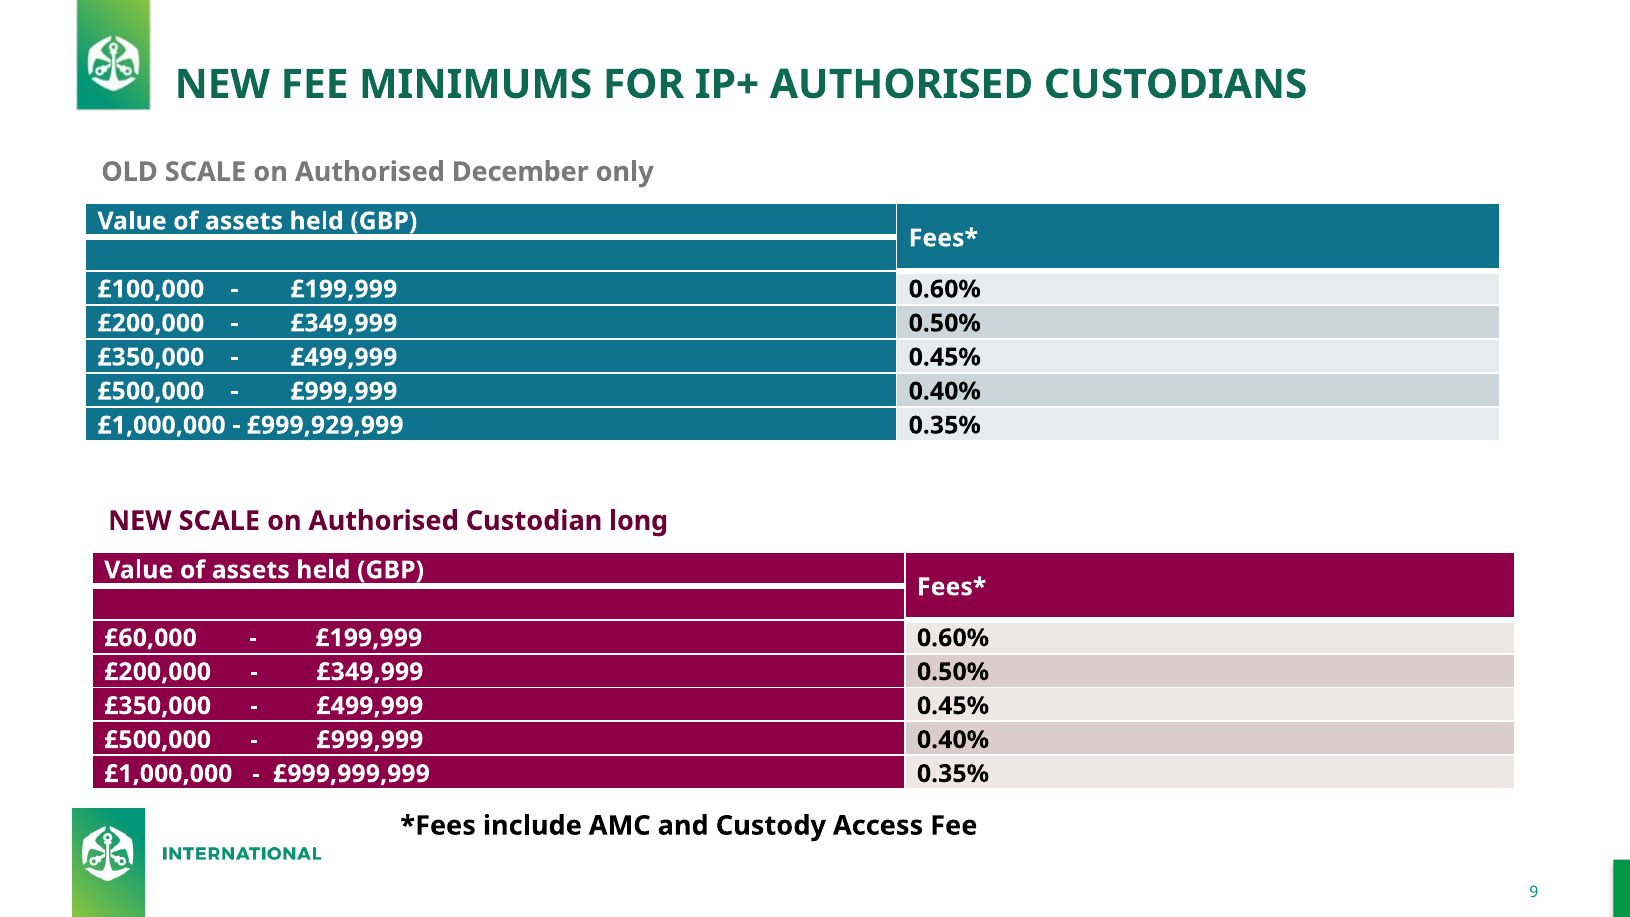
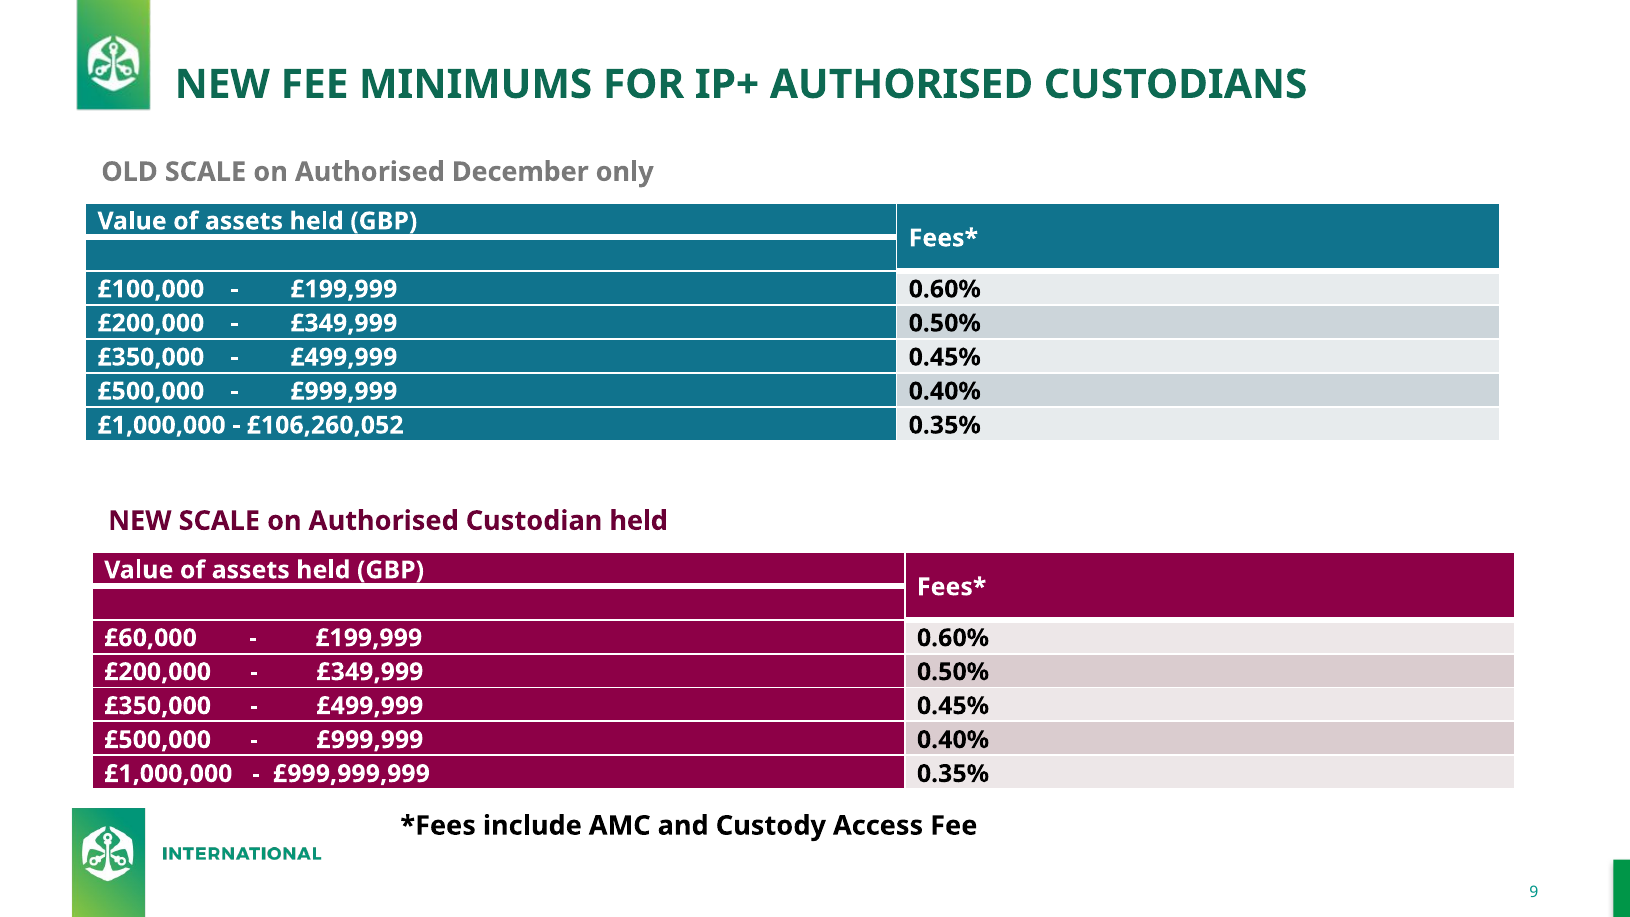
£999,929,999: £999,929,999 -> £106,260,052
Custodian long: long -> held
